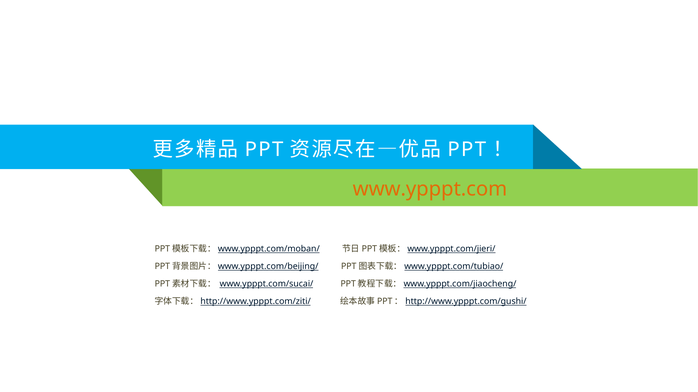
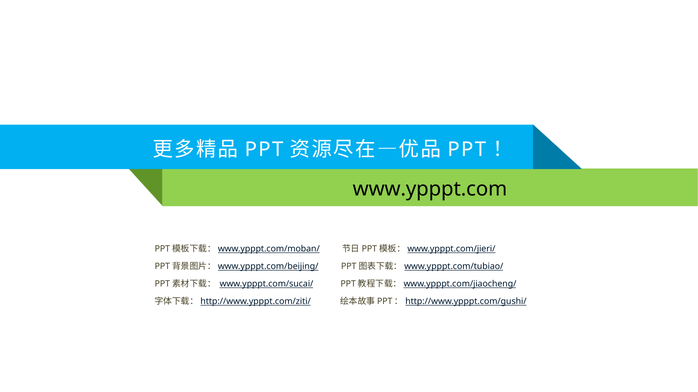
www.ypppt.com colour: orange -> black
